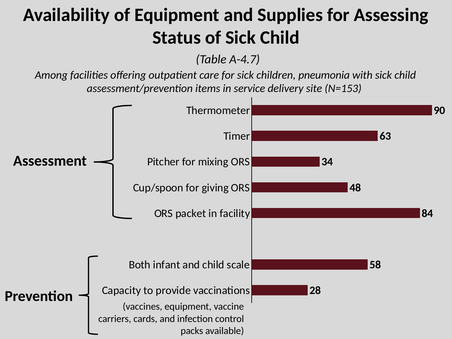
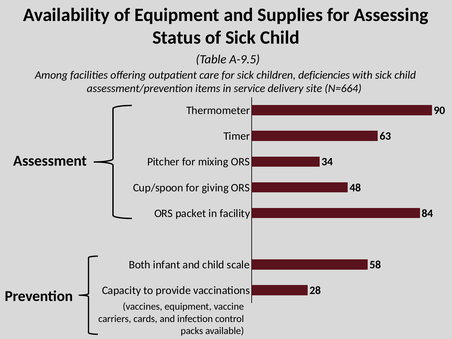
A-4.7: A-4.7 -> A-9.5
pneumonia: pneumonia -> deficiencies
N=153: N=153 -> N=664
